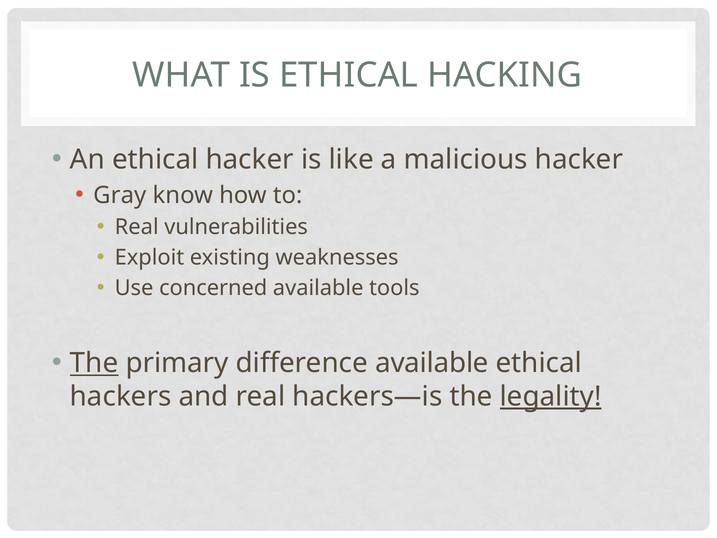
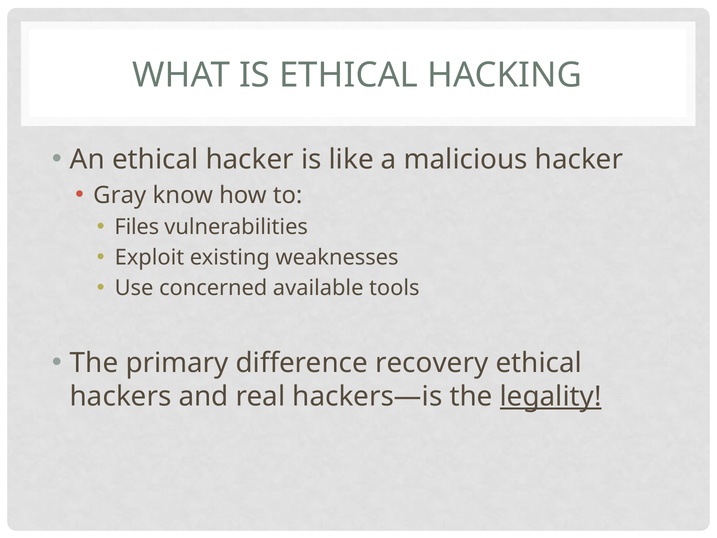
Real at (137, 227): Real -> Files
The at (94, 363) underline: present -> none
difference available: available -> recovery
